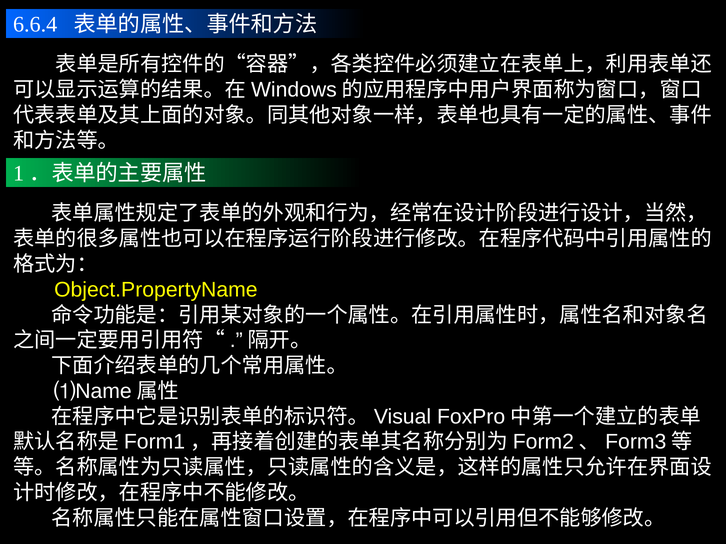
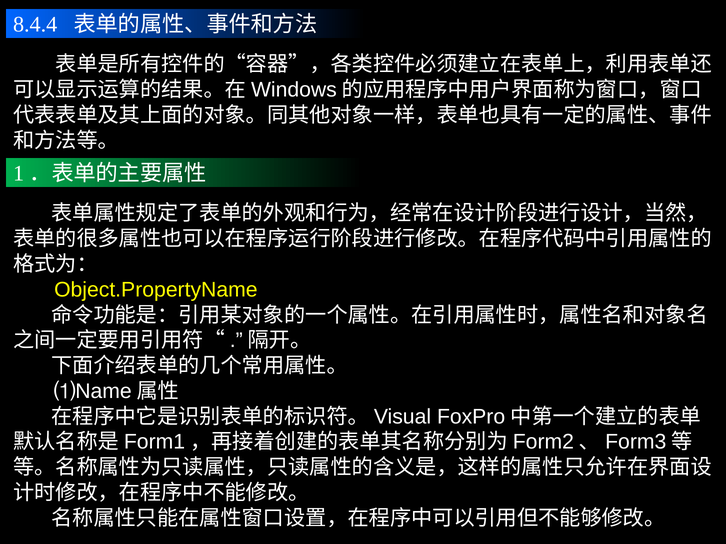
6.6.4: 6.6.4 -> 8.4.4
